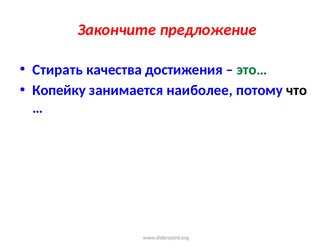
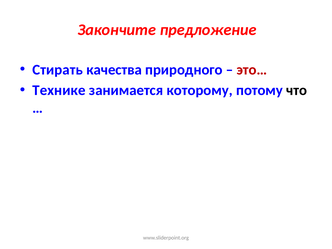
достижения: достижения -> природного
это… colour: green -> red
Копейку: Копейку -> Технике
наиболее: наиболее -> которому
